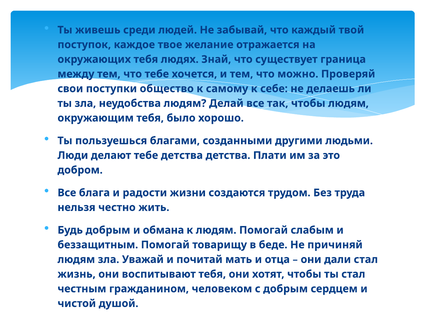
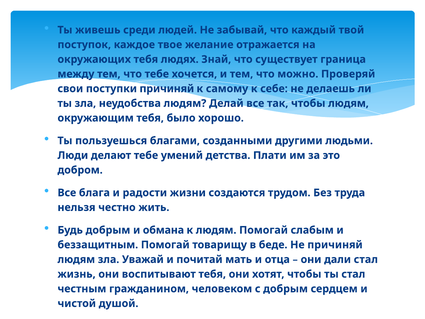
поступки общество: общество -> причиняй
тебе детства: детства -> умений
